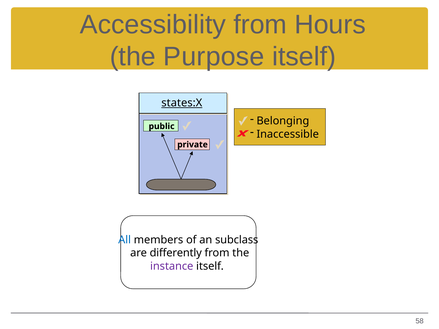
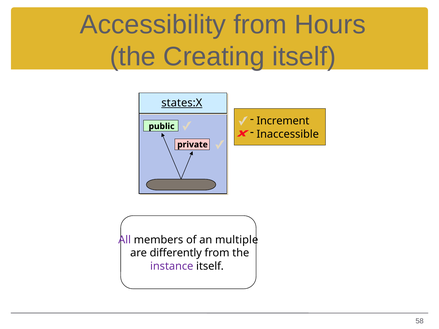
Purpose: Purpose -> Creating
Belonging: Belonging -> Increment
All colour: blue -> purple
subclass: subclass -> multiple
